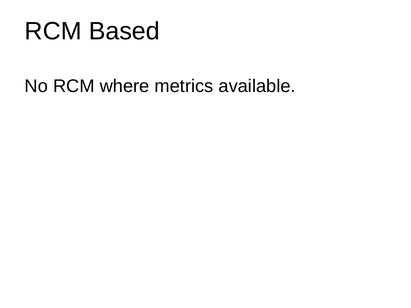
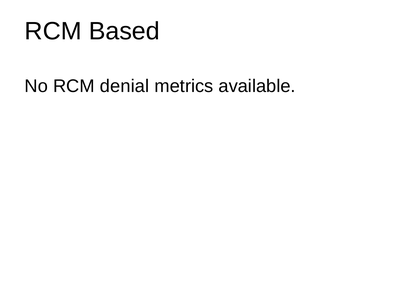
where: where -> denial
